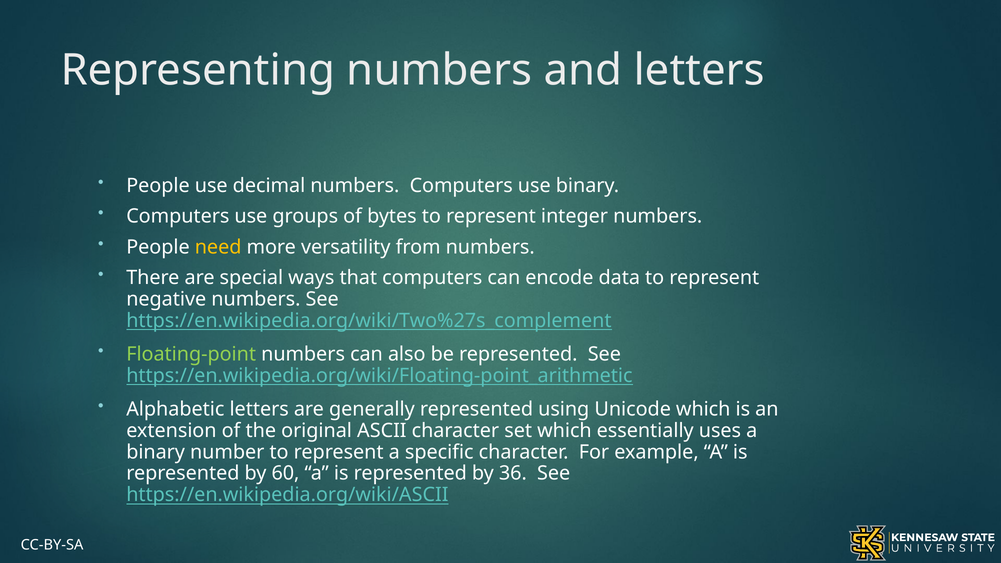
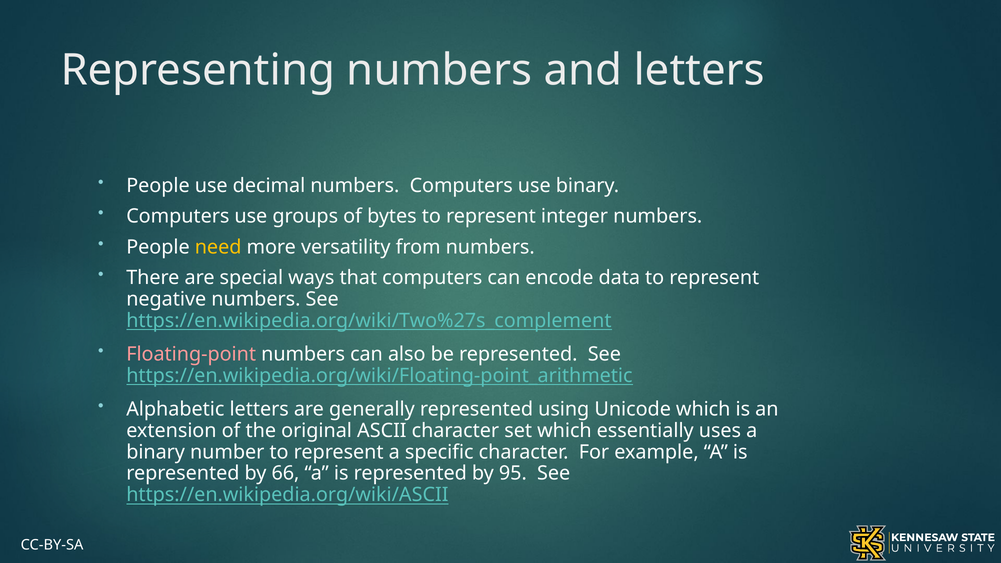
Floating-point colour: light green -> pink
60: 60 -> 66
36: 36 -> 95
